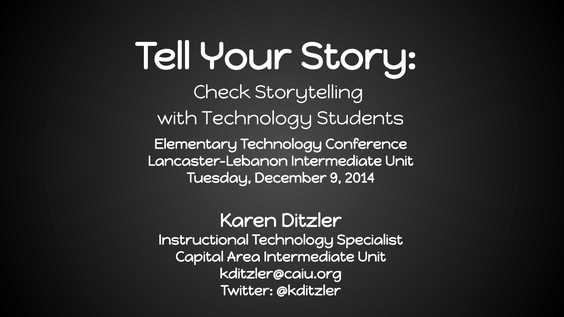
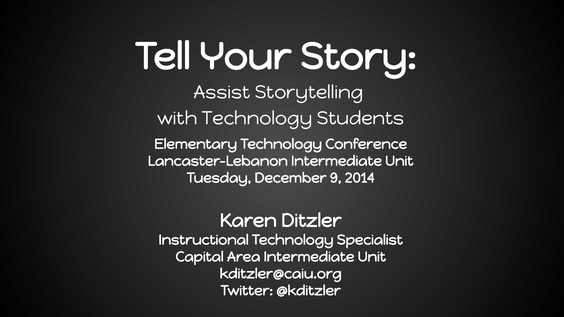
Check: Check -> Assist
